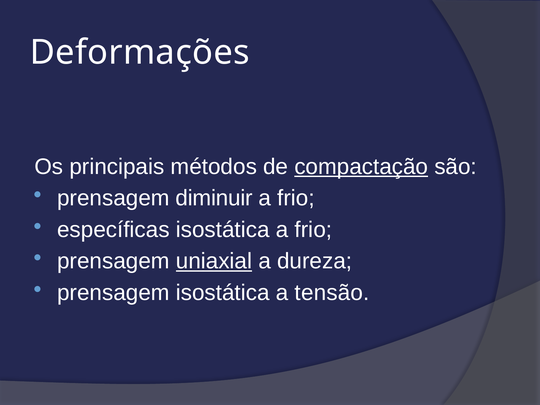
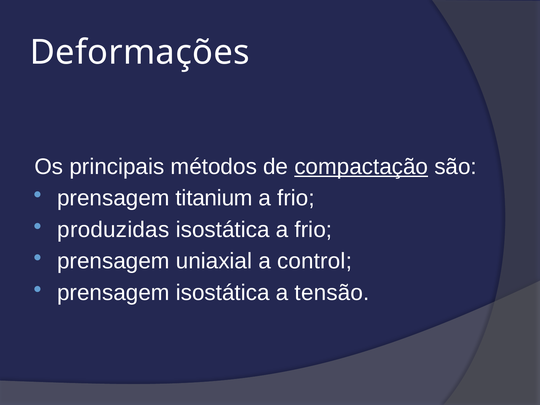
diminuir: diminuir -> titanium
específicas: específicas -> produzidas
uniaxial underline: present -> none
dureza: dureza -> control
